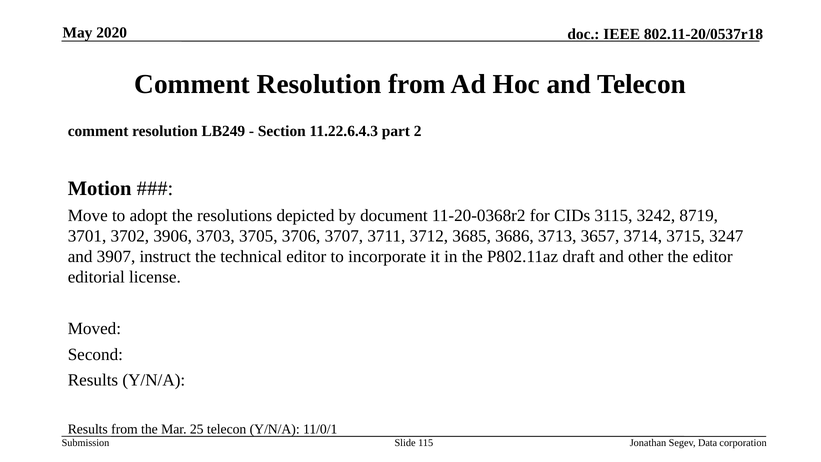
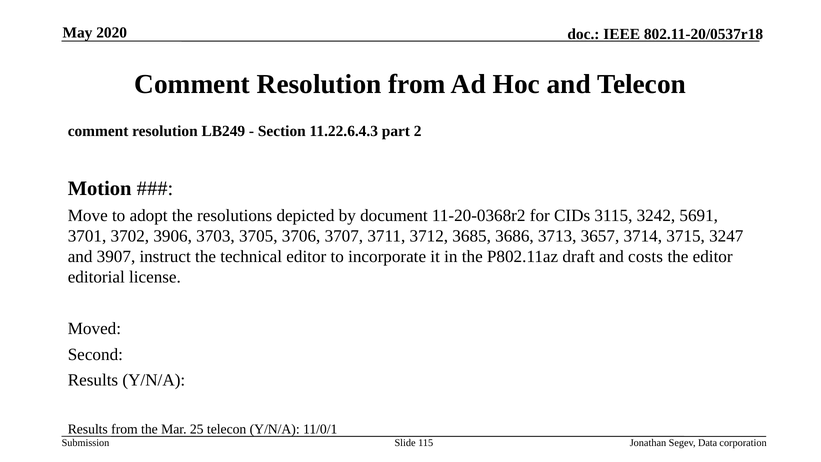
8719: 8719 -> 5691
other: other -> costs
